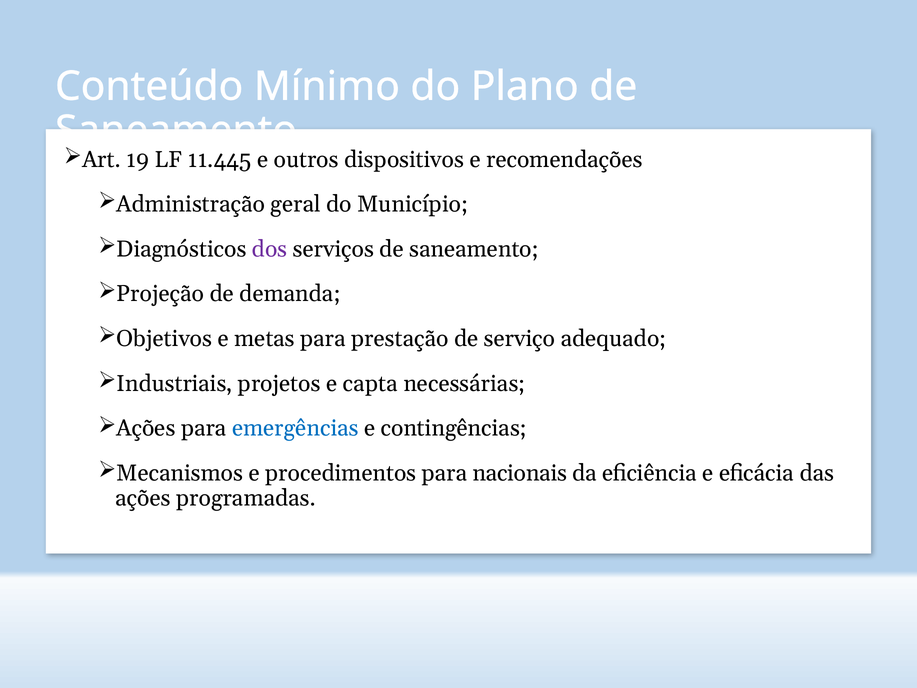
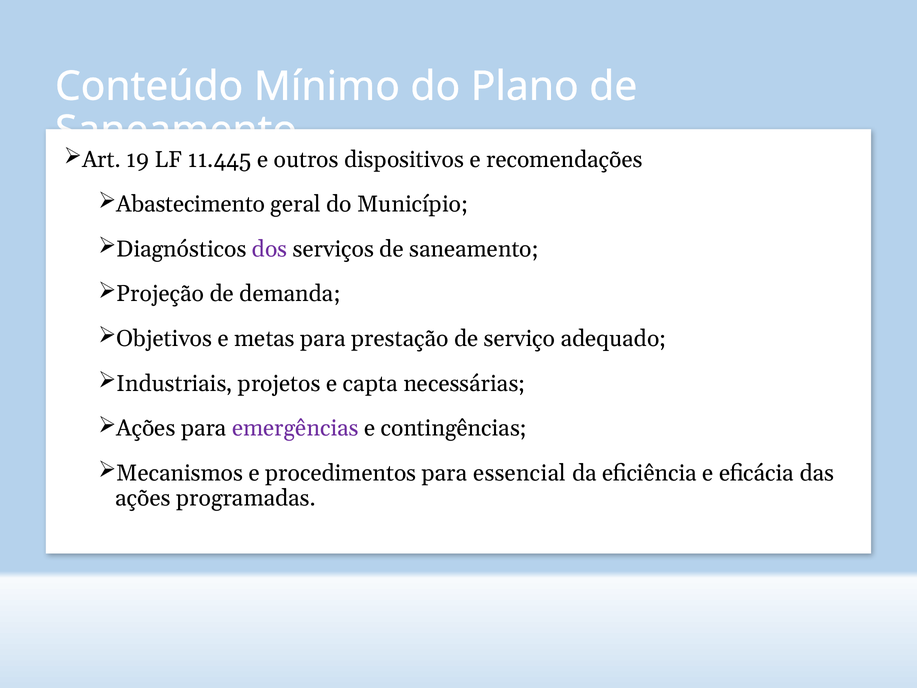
Administração: Administração -> Abastecimento
emergências colour: blue -> purple
nacionais: nacionais -> essencial
